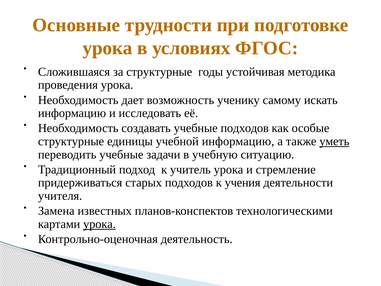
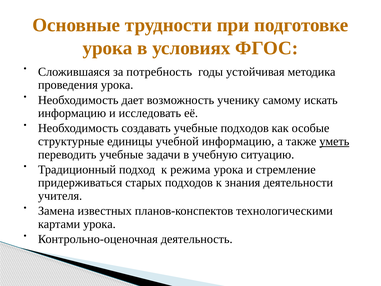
за структурные: структурные -> потребность
учитель: учитель -> режима
учения: учения -> знания
урока at (99, 224) underline: present -> none
